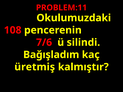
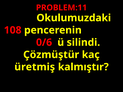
7/6: 7/6 -> 0/6
Bağışladım: Bağışladım -> Çözmüştür
